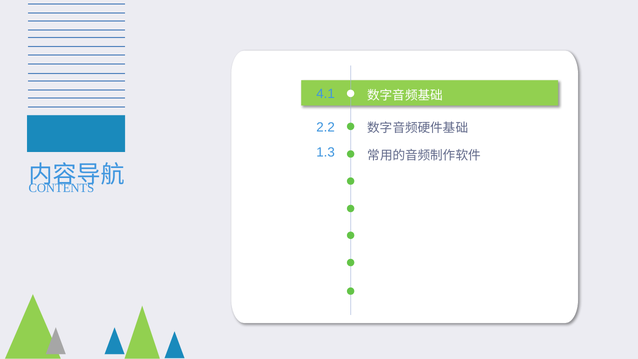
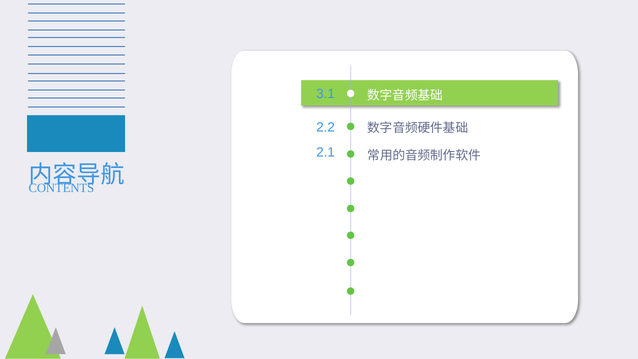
4.1: 4.1 -> 3.1
1.3: 1.3 -> 2.1
